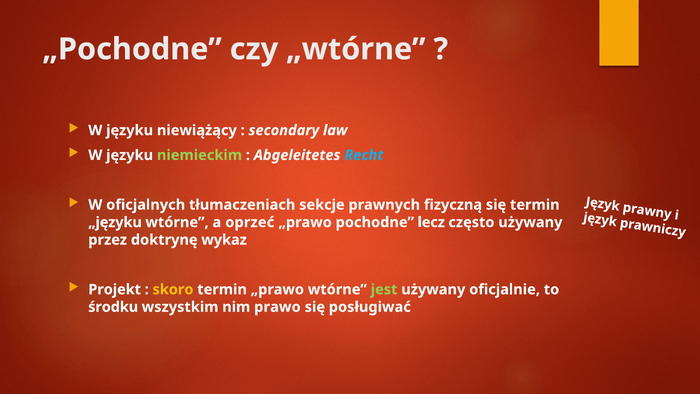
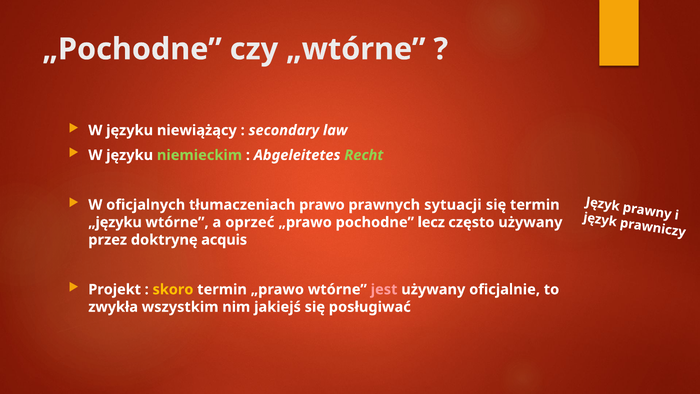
Recht colour: light blue -> light green
sekcje: sekcje -> prawo
fizyczną: fizyczną -> sytuacji
wykaz: wykaz -> acquis
jest colour: light green -> pink
środku: środku -> zwykła
prawo: prawo -> jakiejś
